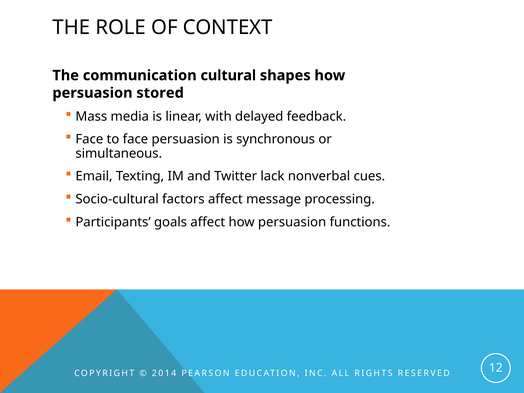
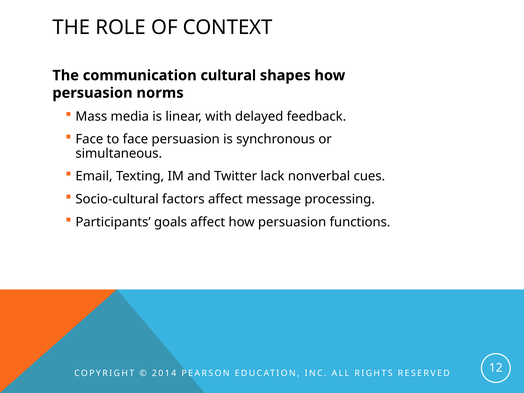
stored: stored -> norms
